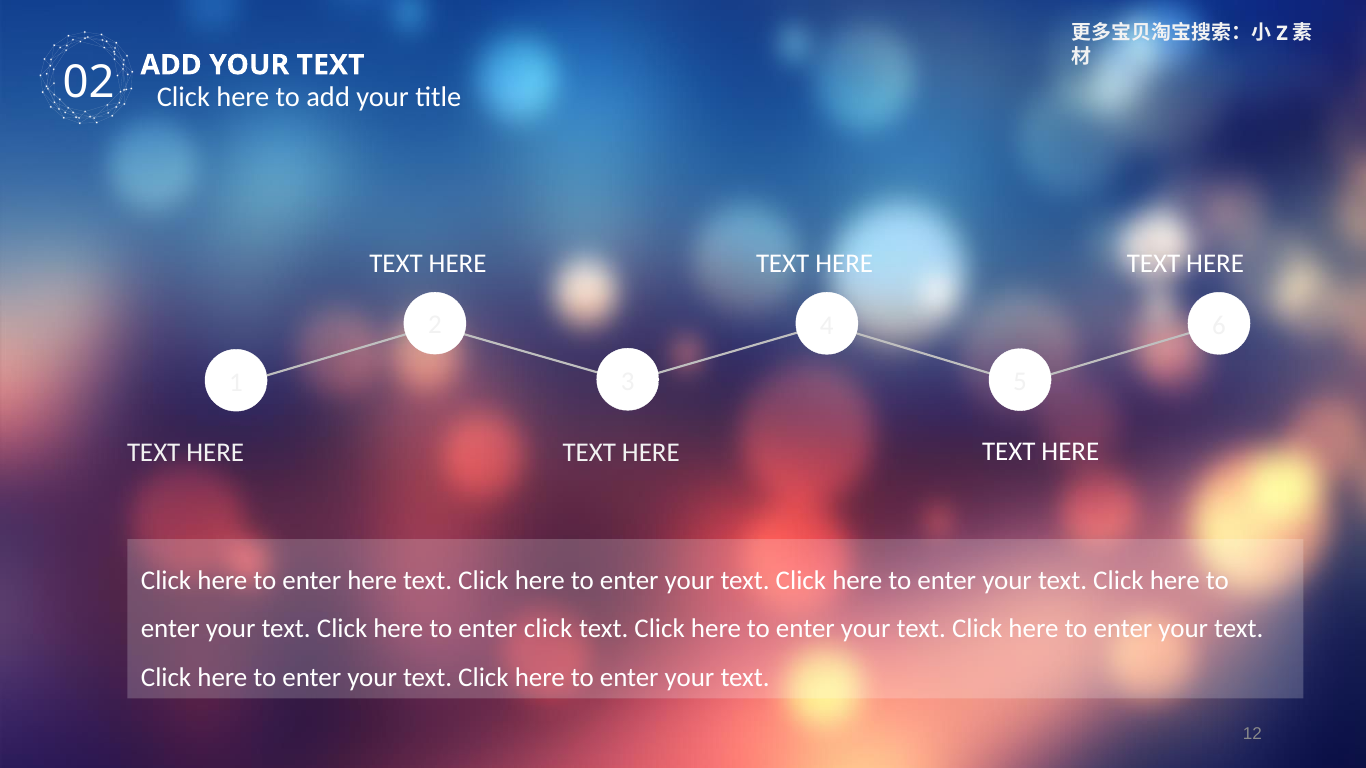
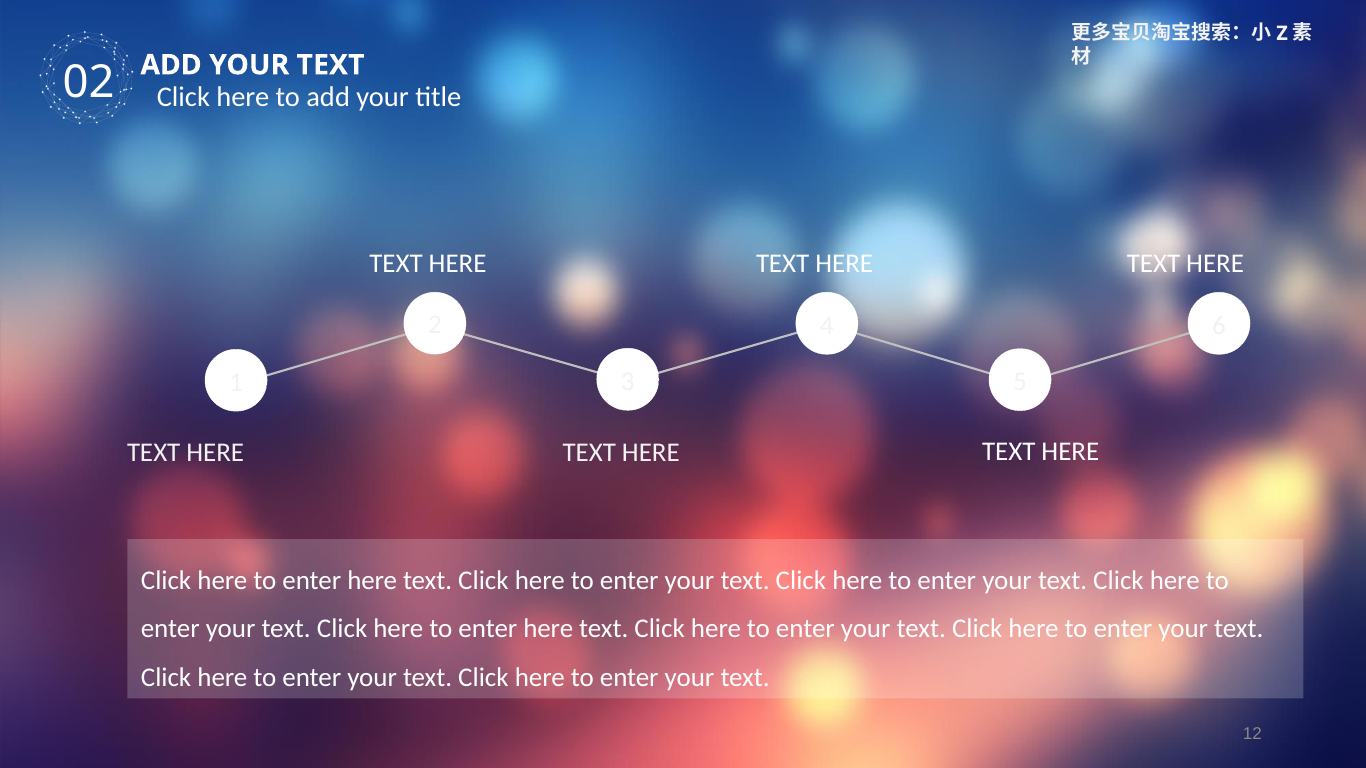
click at (548, 629): click -> here
